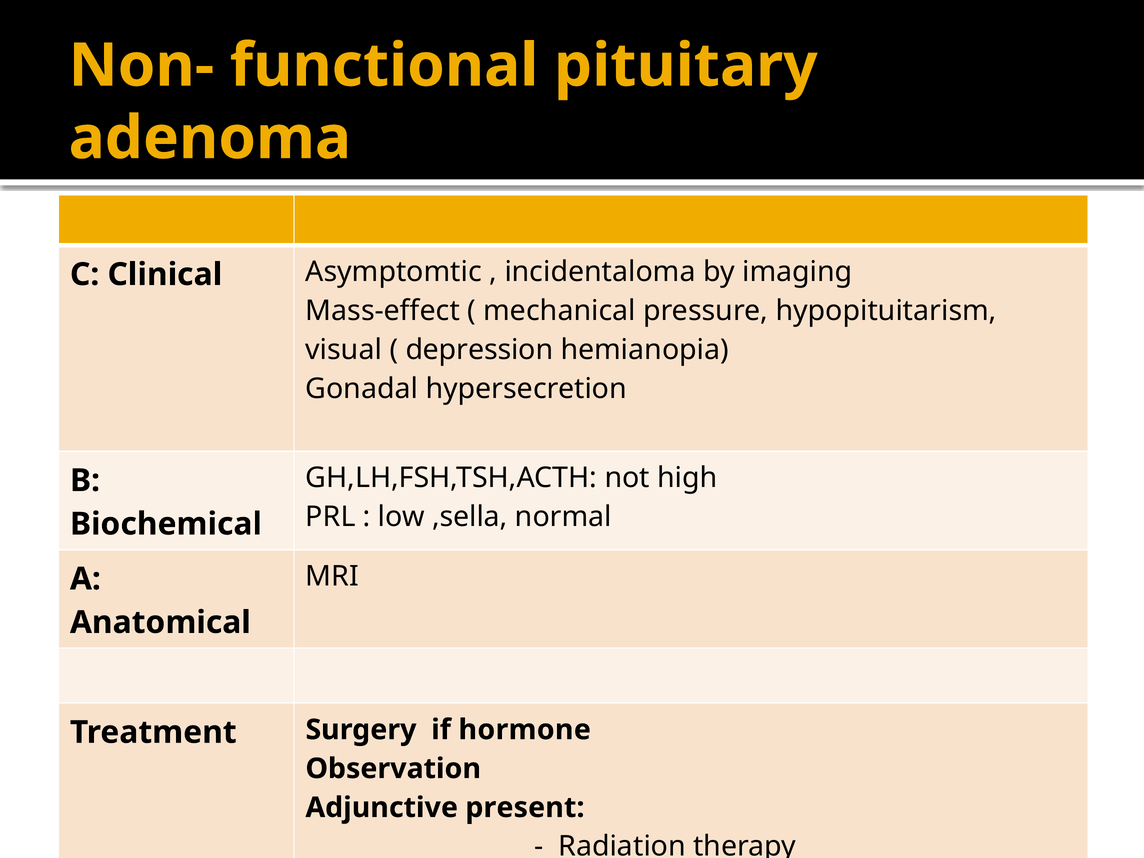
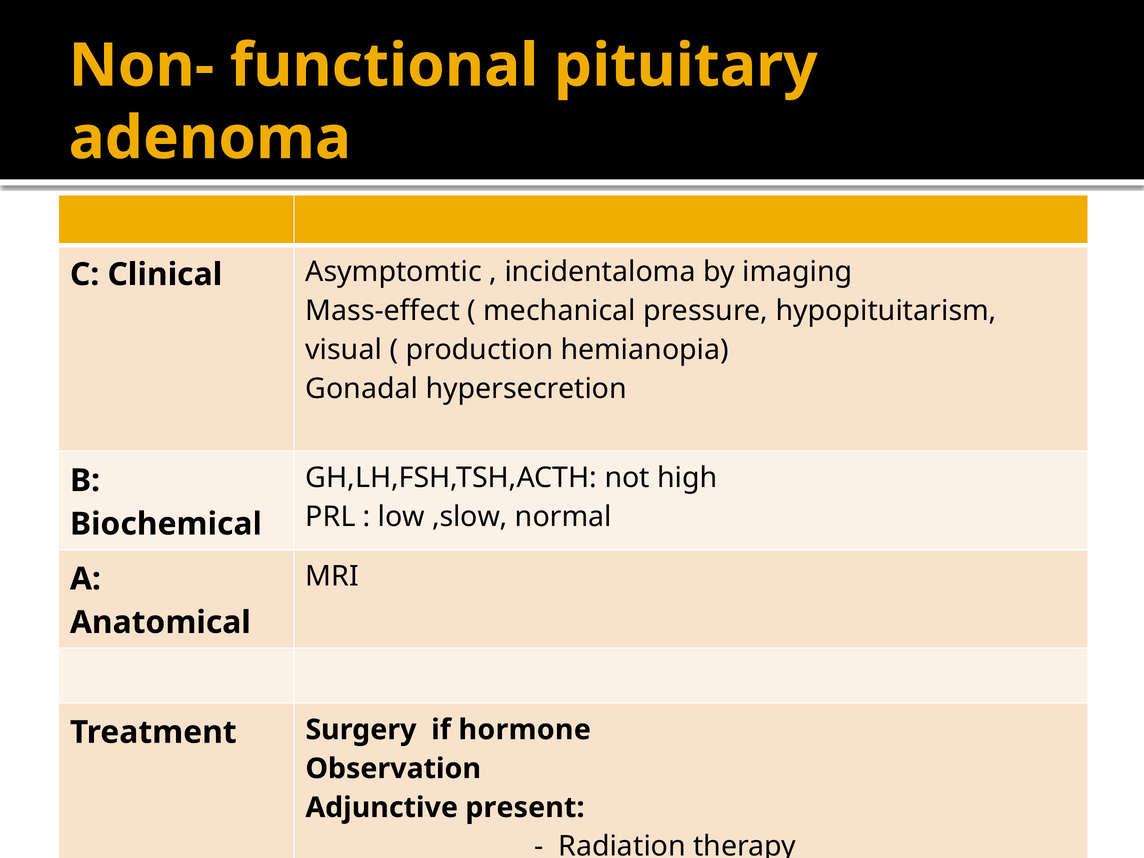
depression: depression -> production
,sella: ,sella -> ,slow
